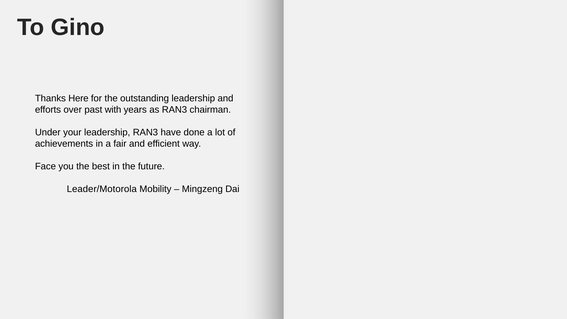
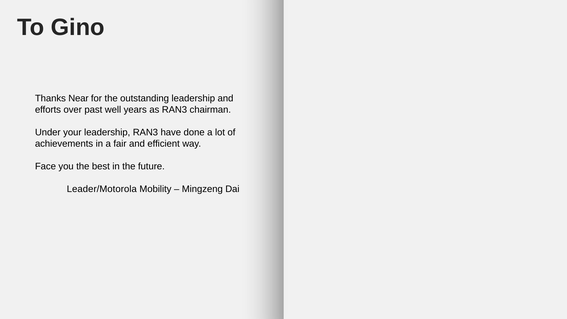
Here: Here -> Near
with: with -> well
